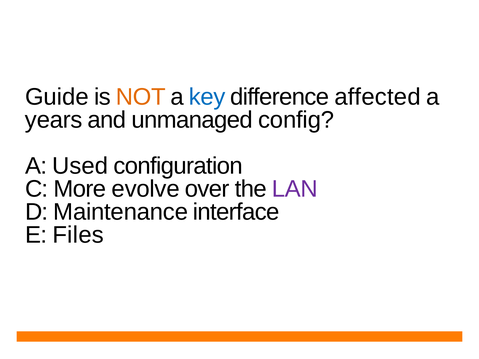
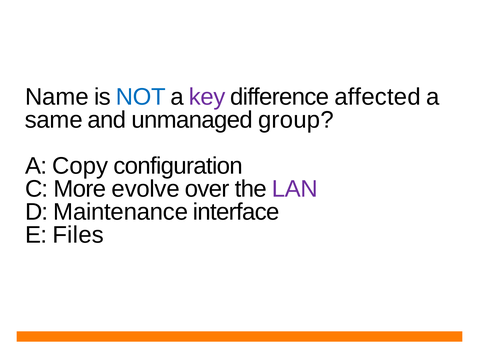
Guide: Guide -> Name
NOT colour: orange -> blue
key colour: blue -> purple
years: years -> same
config: config -> group
Used: Used -> Copy
